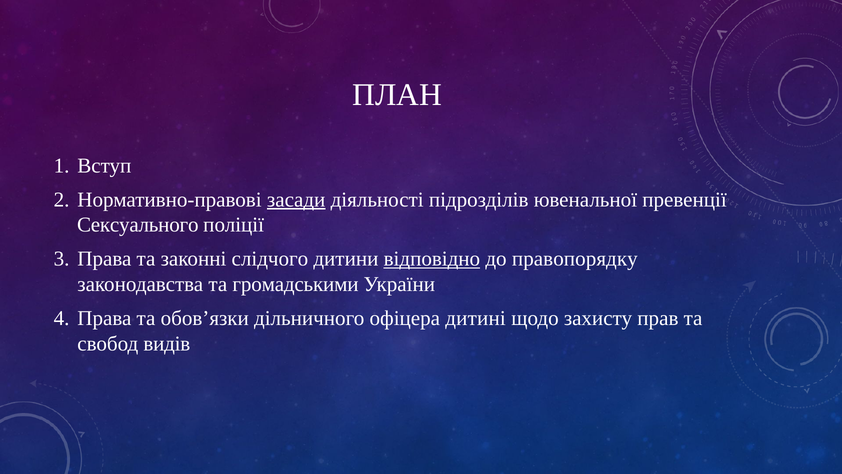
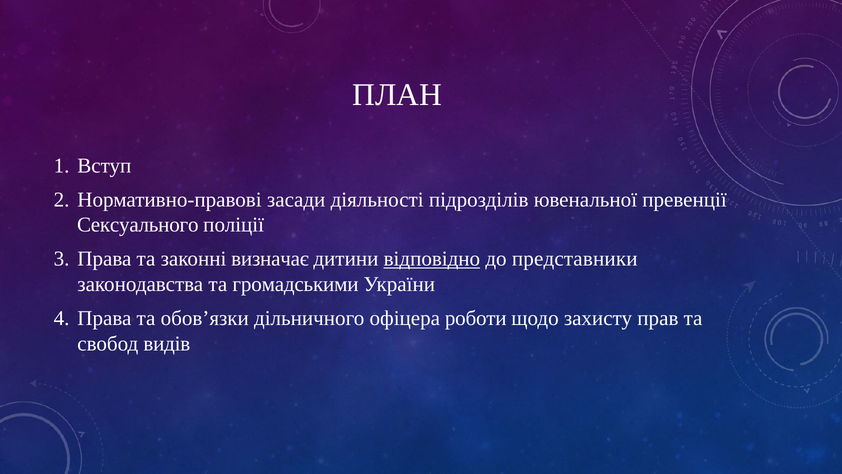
засади underline: present -> none
слідчого: слідчого -> визначає
правопорядку: правопорядку -> представники
дитині: дитині -> роботи
